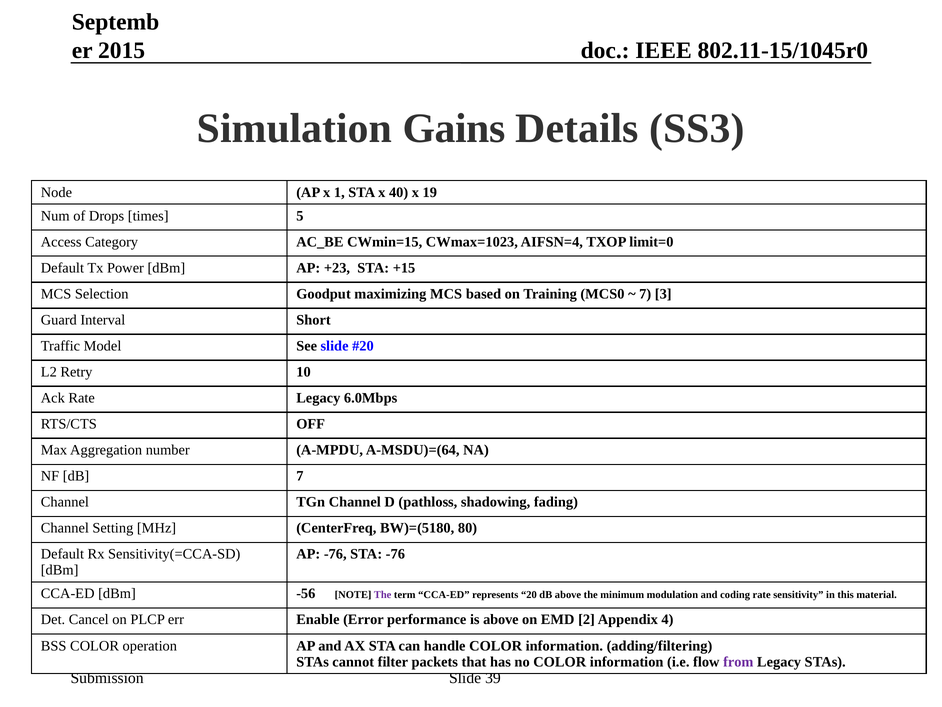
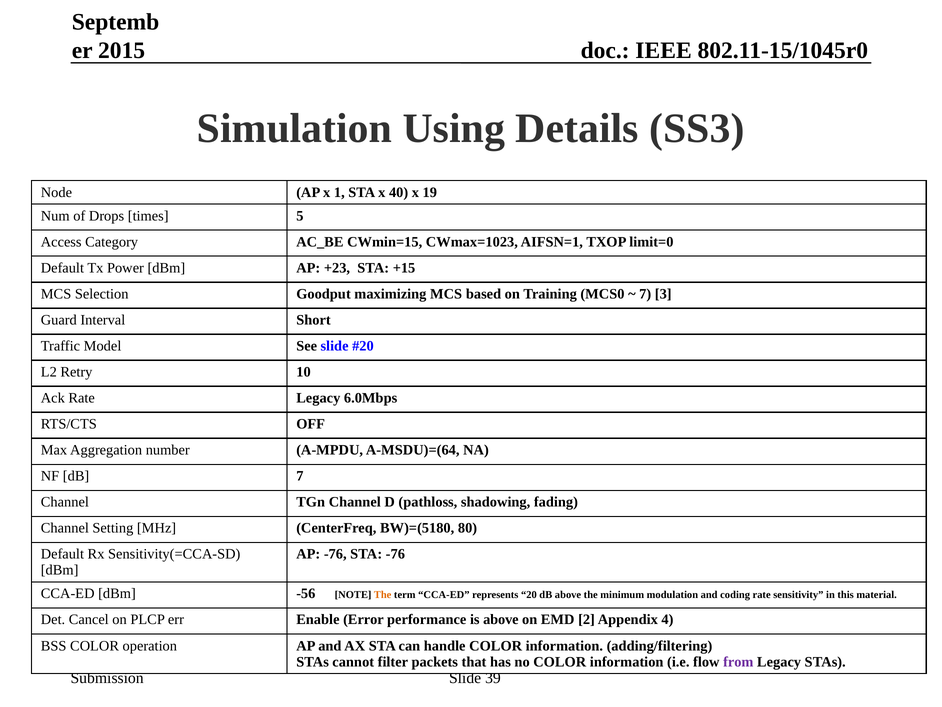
Gains: Gains -> Using
AIFSN=4: AIFSN=4 -> AIFSN=1
The at (383, 595) colour: purple -> orange
